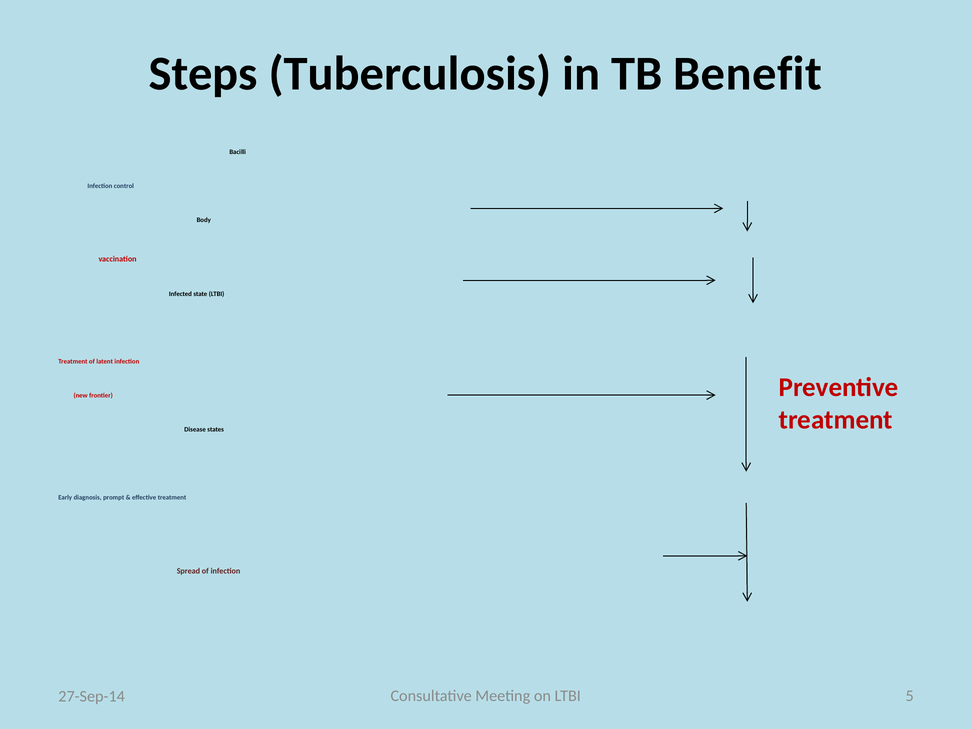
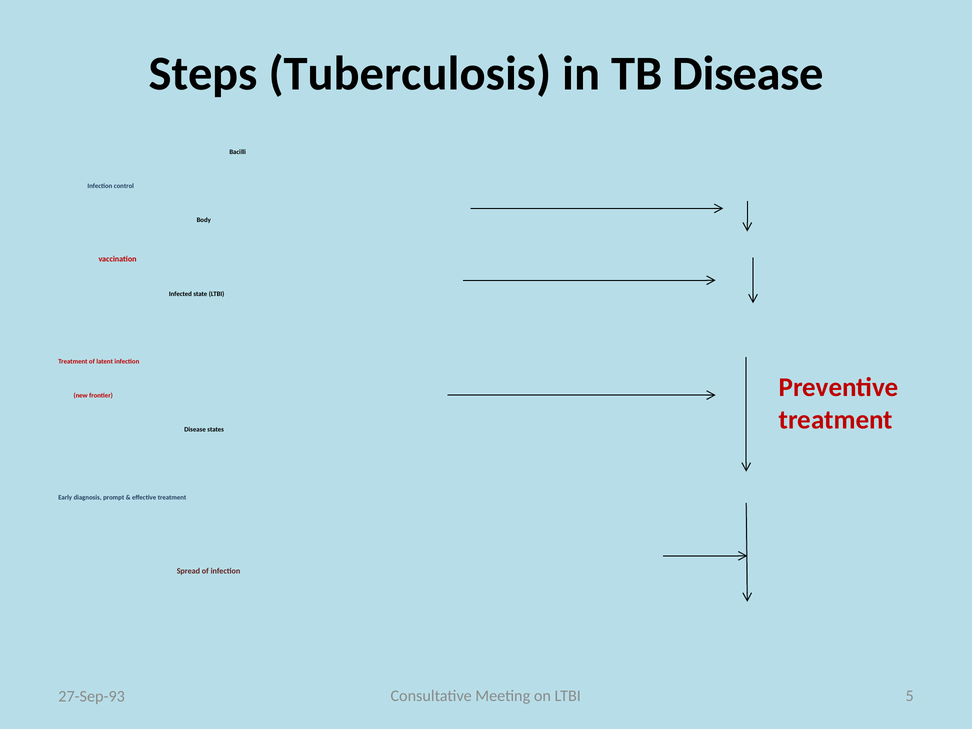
TB Benefit: Benefit -> Disease
27-Sep-14: 27-Sep-14 -> 27-Sep-93
